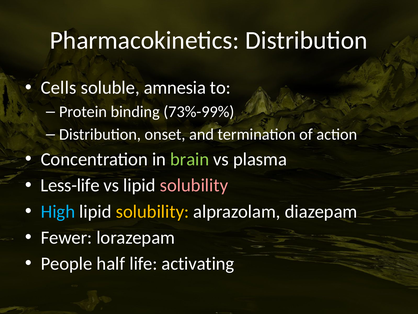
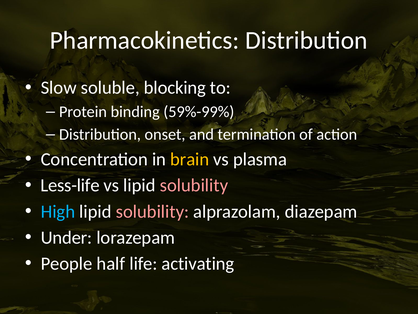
Cells: Cells -> Slow
amnesia: amnesia -> blocking
73%-99%: 73%-99% -> 59%-99%
brain colour: light green -> yellow
solubility at (152, 211) colour: yellow -> pink
Fewer: Fewer -> Under
